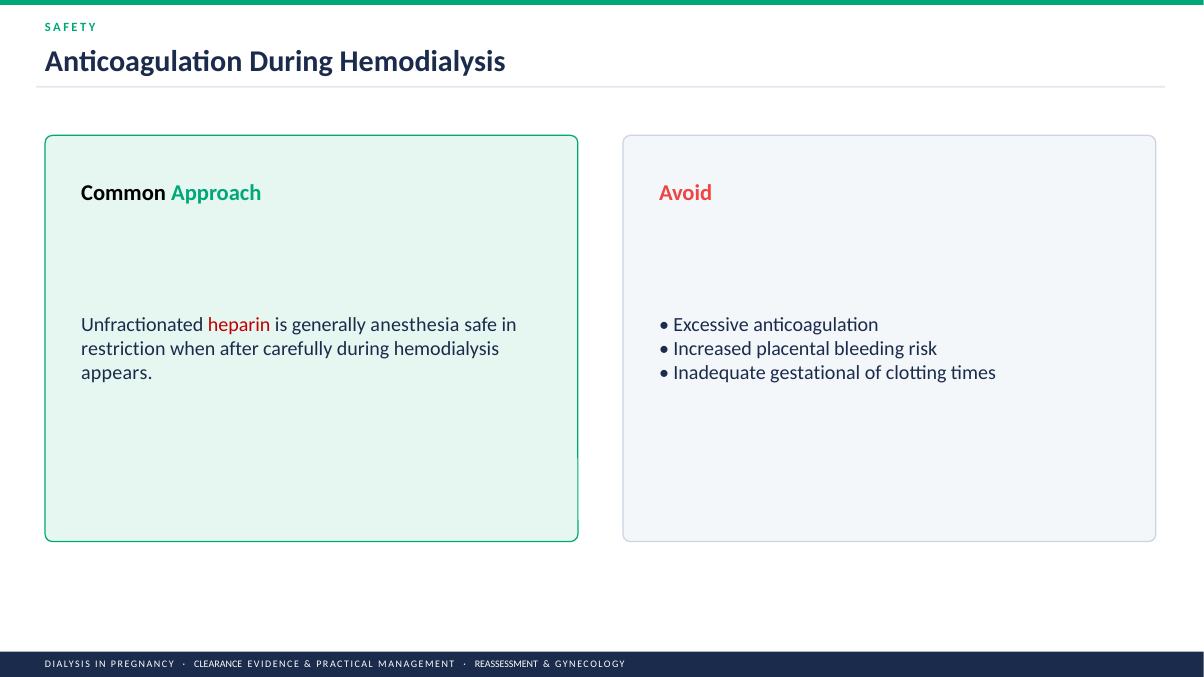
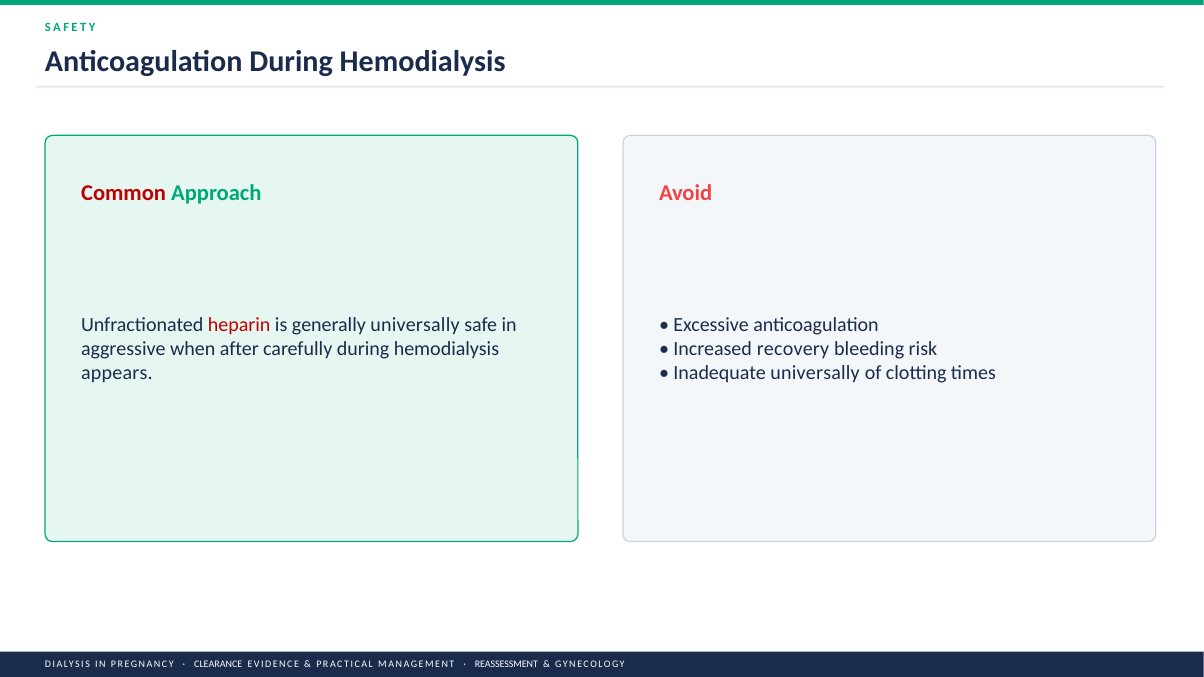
Common colour: black -> red
generally anesthesia: anesthesia -> universally
restriction: restriction -> aggressive
placental: placental -> recovery
Inadequate gestational: gestational -> universally
